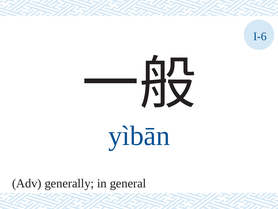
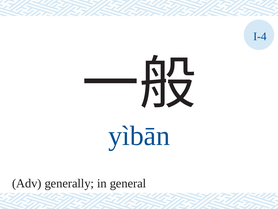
I-6: I-6 -> I-4
